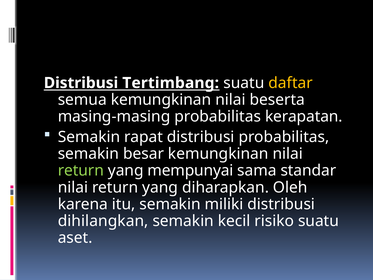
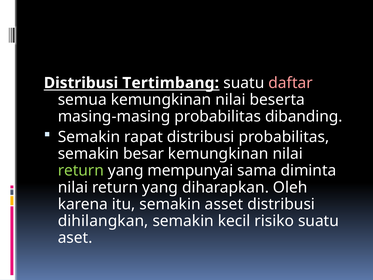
daftar colour: yellow -> pink
kerapatan: kerapatan -> dibanding
standar: standar -> diminta
miliki: miliki -> asset
